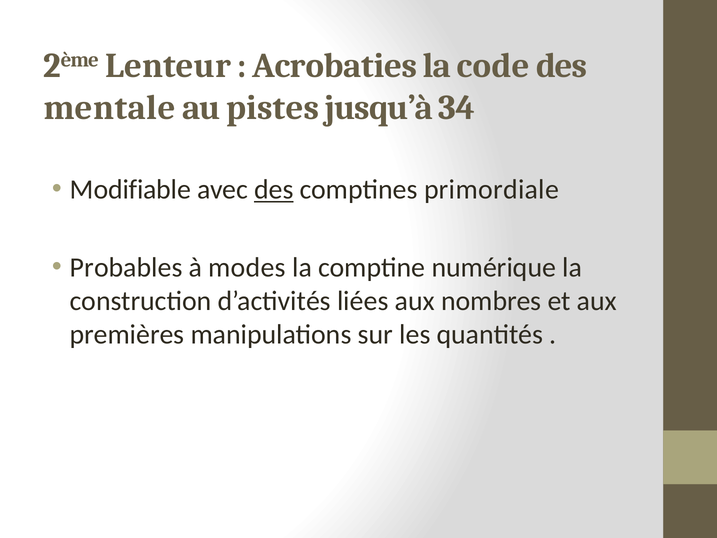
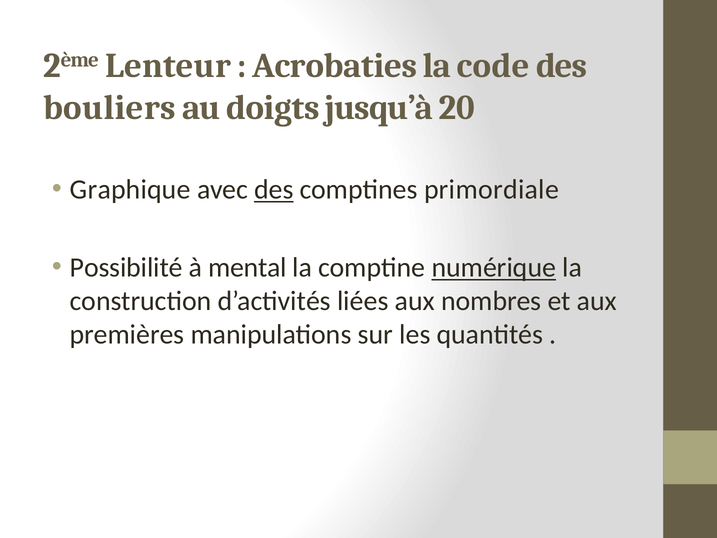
mentale: mentale -> bouliers
pistes: pistes -> doigts
34: 34 -> 20
Modifiable: Modifiable -> Graphique
Probables: Probables -> Possibilité
modes: modes -> mental
numérique underline: none -> present
